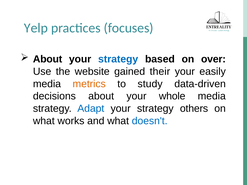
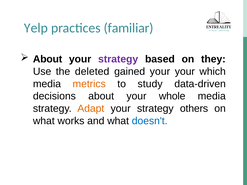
focuses: focuses -> familiar
strategy at (118, 59) colour: blue -> purple
over: over -> they
website: website -> deleted
gained their: their -> your
easily: easily -> which
Adapt colour: blue -> orange
